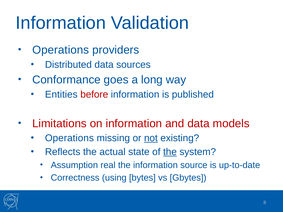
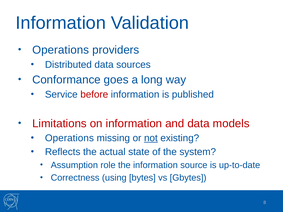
Entities: Entities -> Service
the at (170, 152) underline: present -> none
real: real -> role
